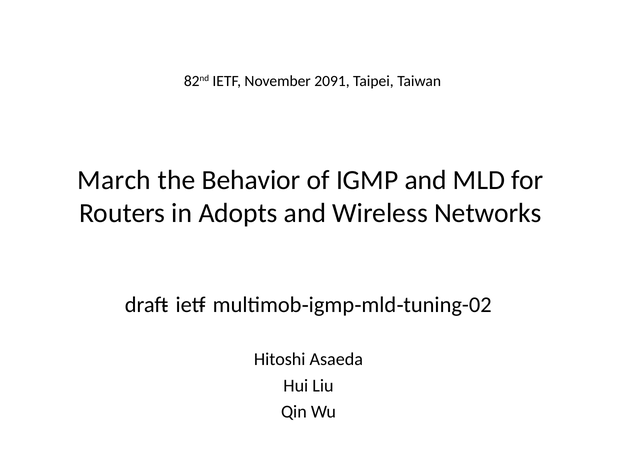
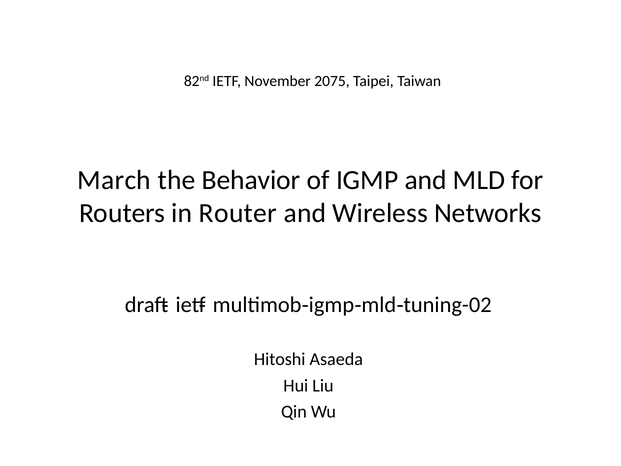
2091: 2091 -> 2075
Adopts: Adopts -> Router
